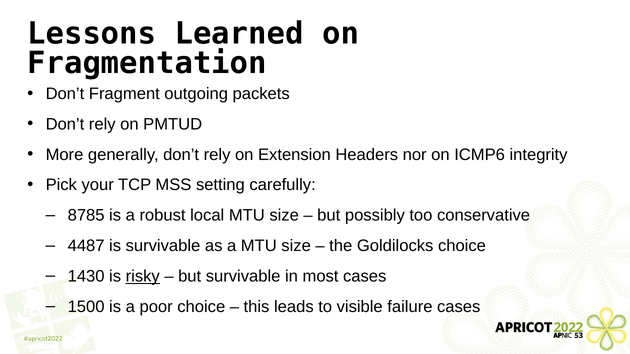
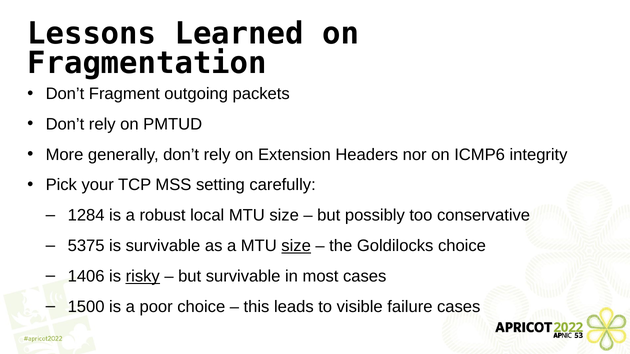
8785: 8785 -> 1284
4487: 4487 -> 5375
size at (296, 246) underline: none -> present
1430: 1430 -> 1406
